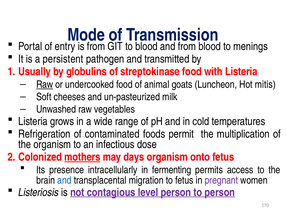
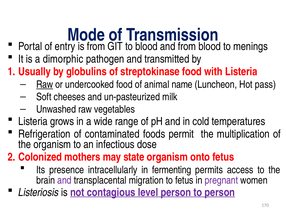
persistent: persistent -> dimorphic
goats: goats -> name
mitis: mitis -> pass
mothers underline: present -> none
days: days -> state
and at (64, 180) colour: blue -> purple
